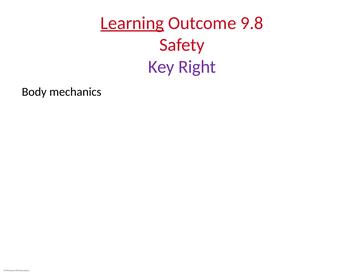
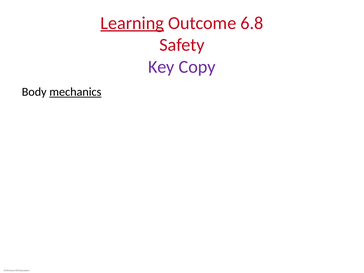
9.8: 9.8 -> 6.8
Right: Right -> Copy
mechanics underline: none -> present
